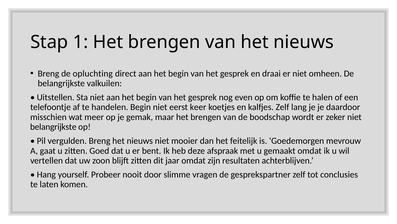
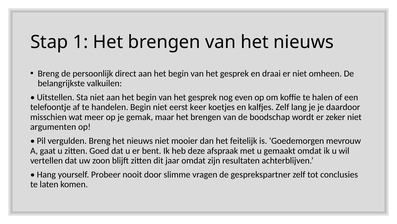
opluchting: opluchting -> persoonlijk
belangrijkste at (53, 127): belangrijkste -> argumenten
